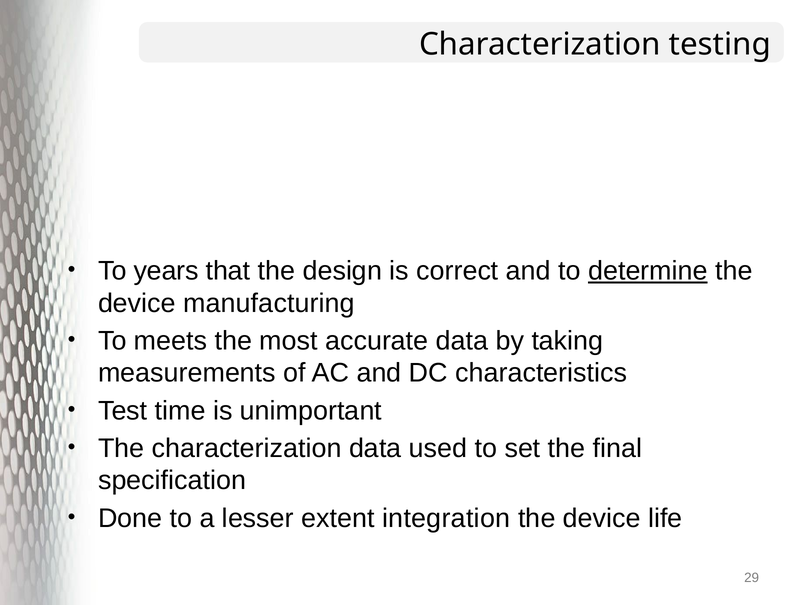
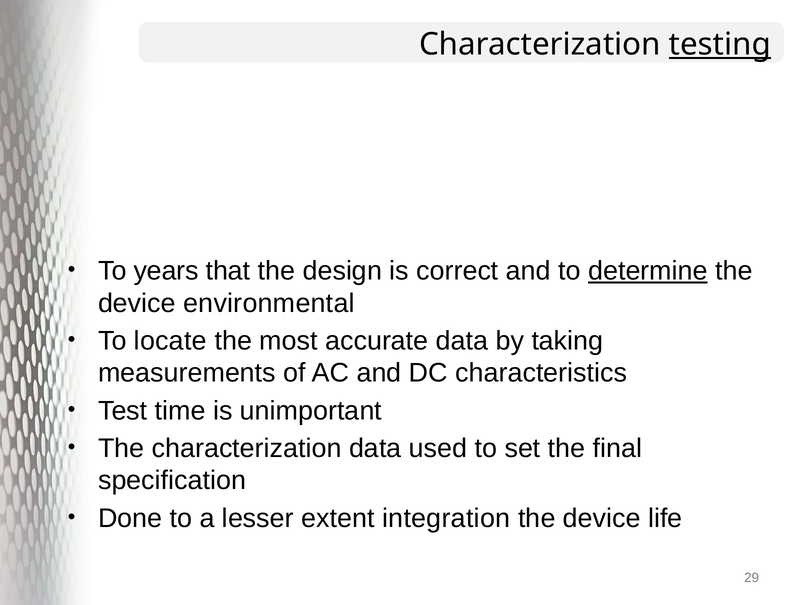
testing underline: none -> present
manufacturing: manufacturing -> environmental
meets: meets -> locate
